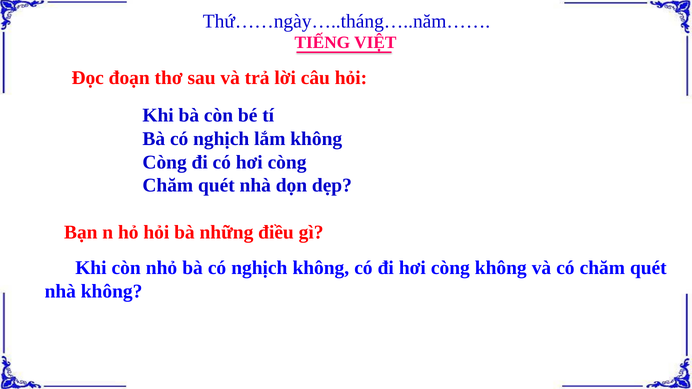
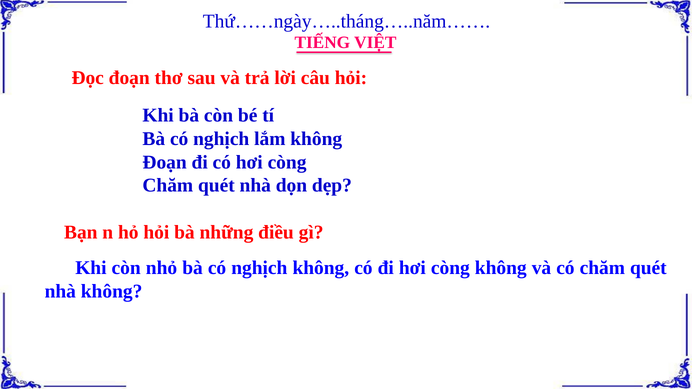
Còng at (165, 162): Còng -> Đoạn
